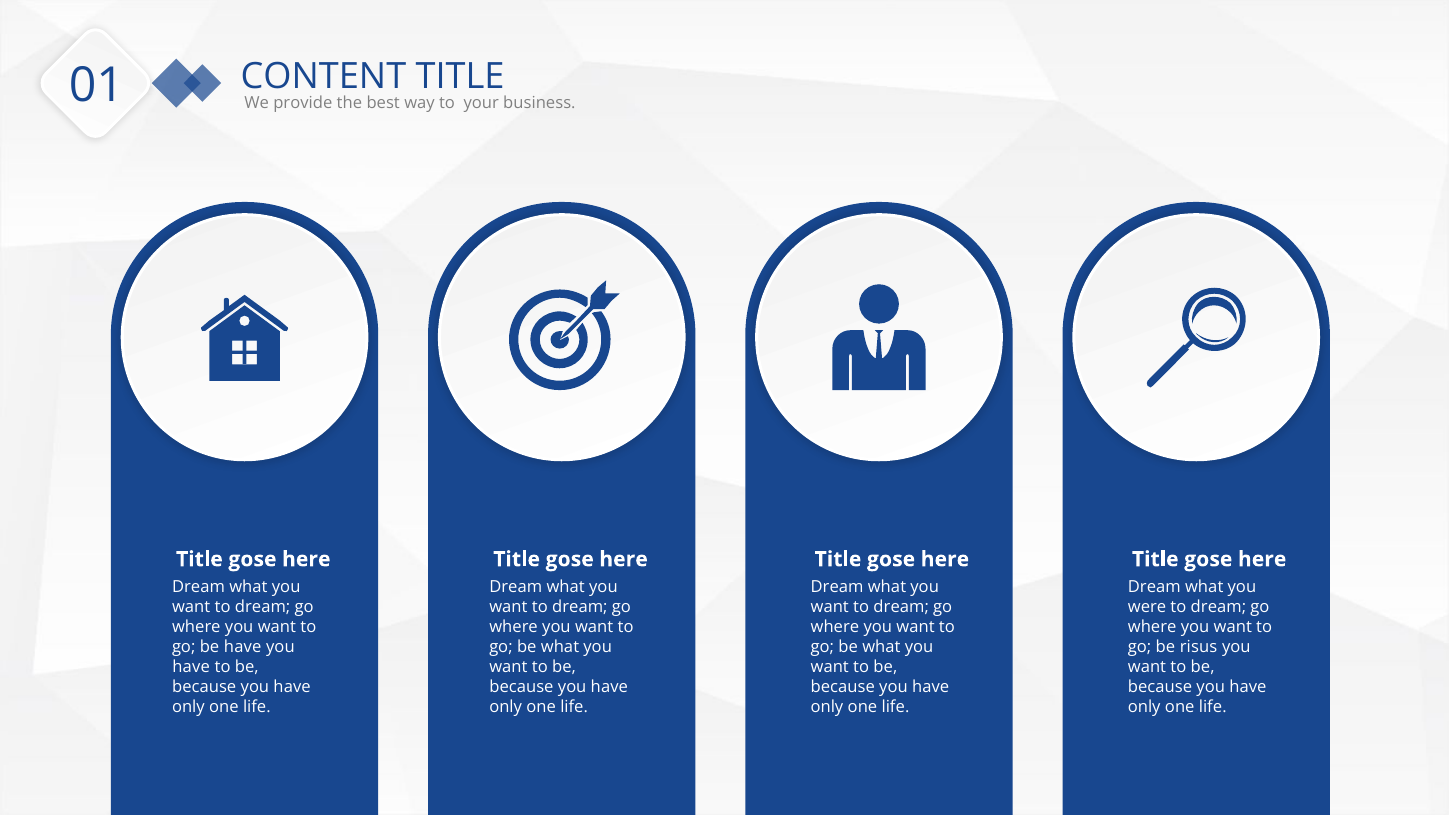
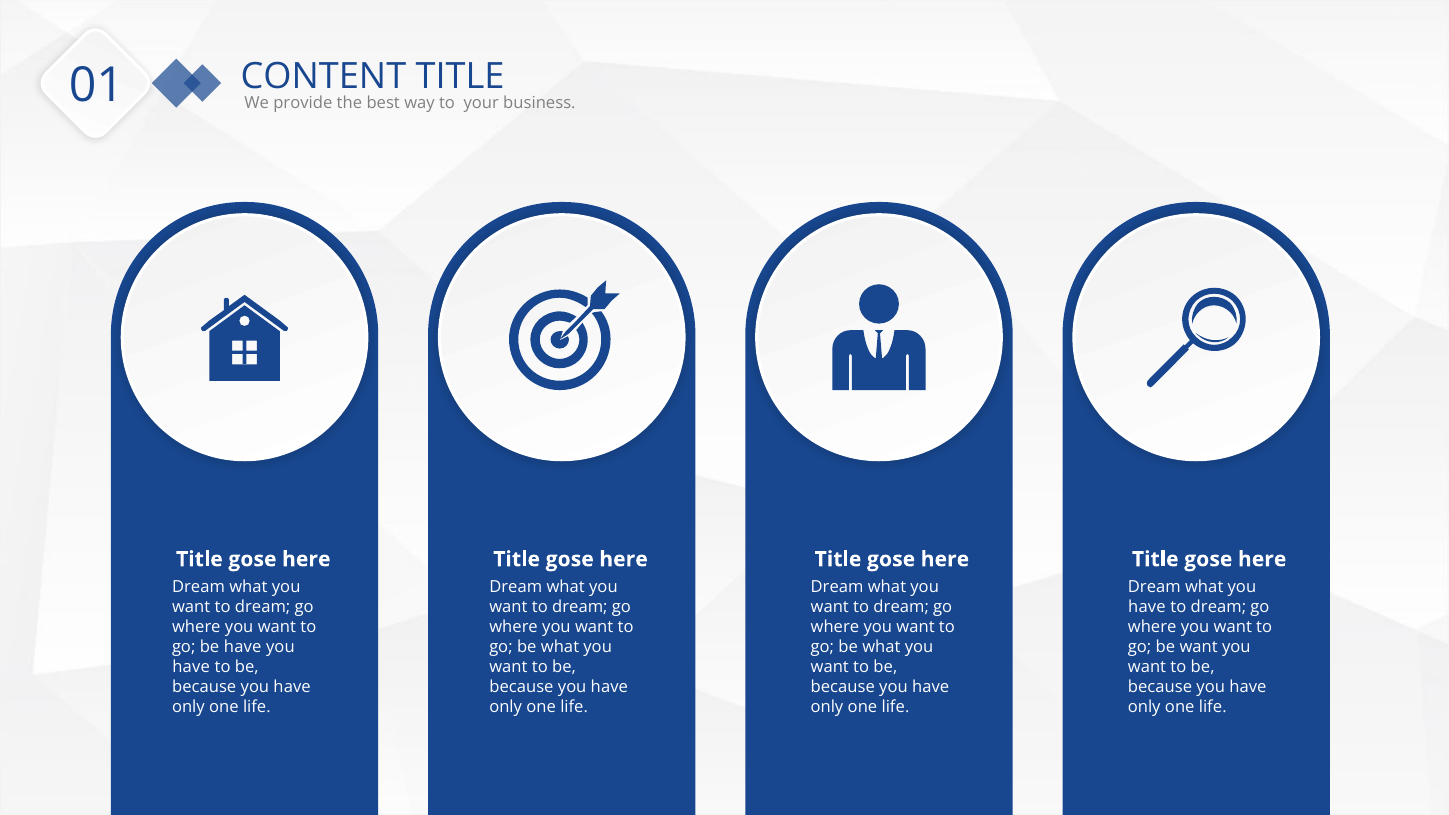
were at (1147, 607): were -> have
be risus: risus -> want
